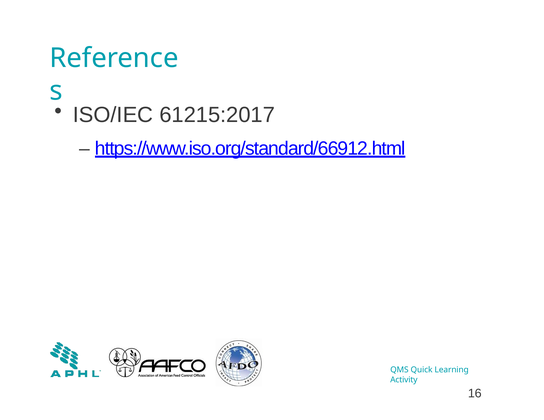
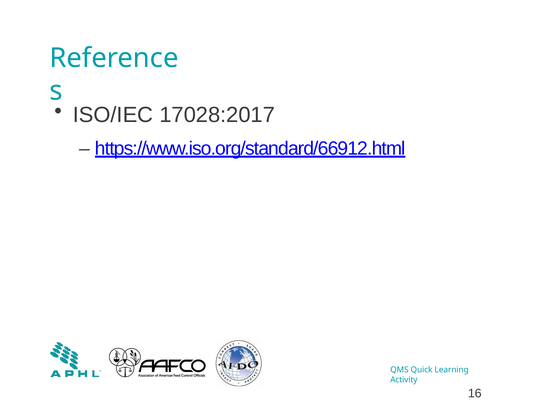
61215:2017: 61215:2017 -> 17028:2017
